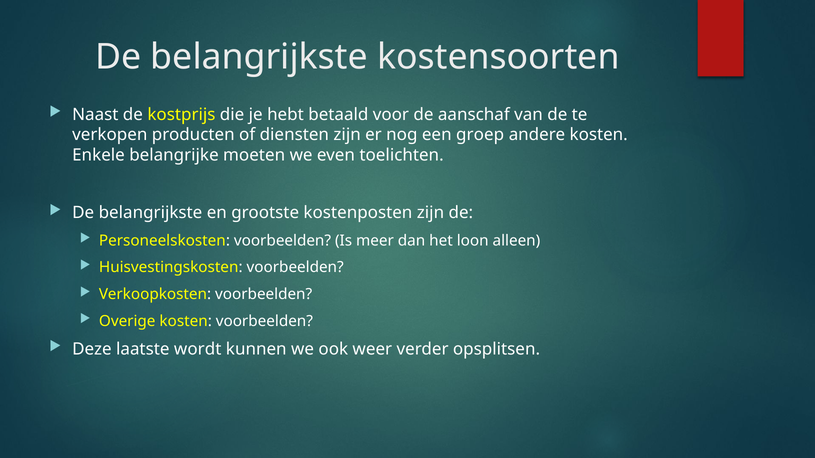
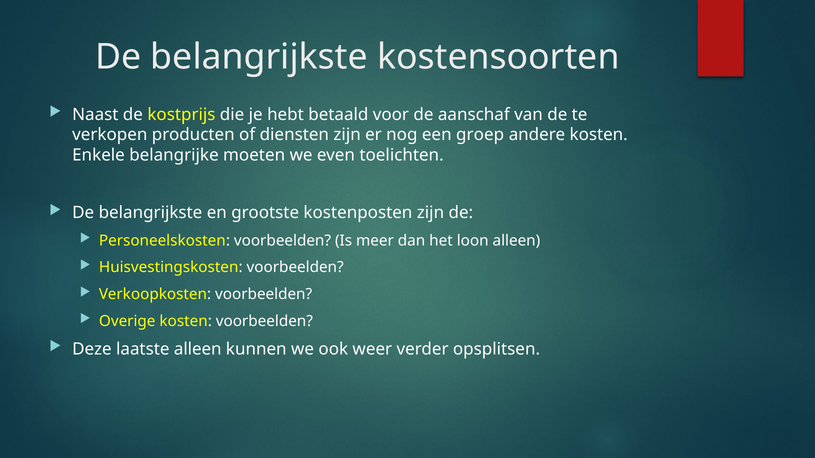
laatste wordt: wordt -> alleen
